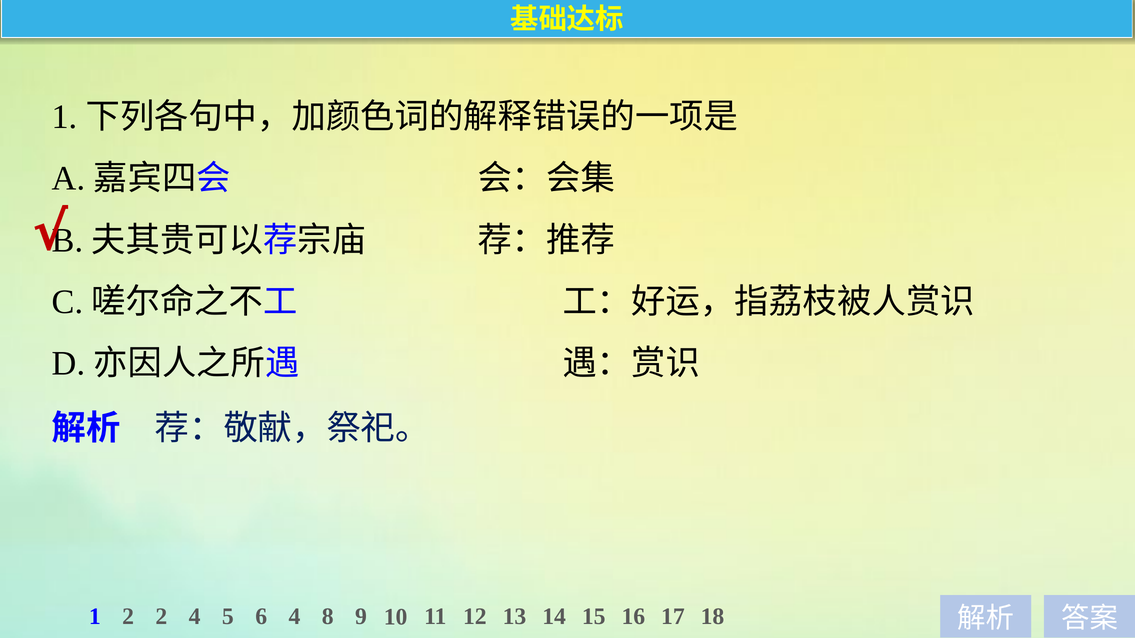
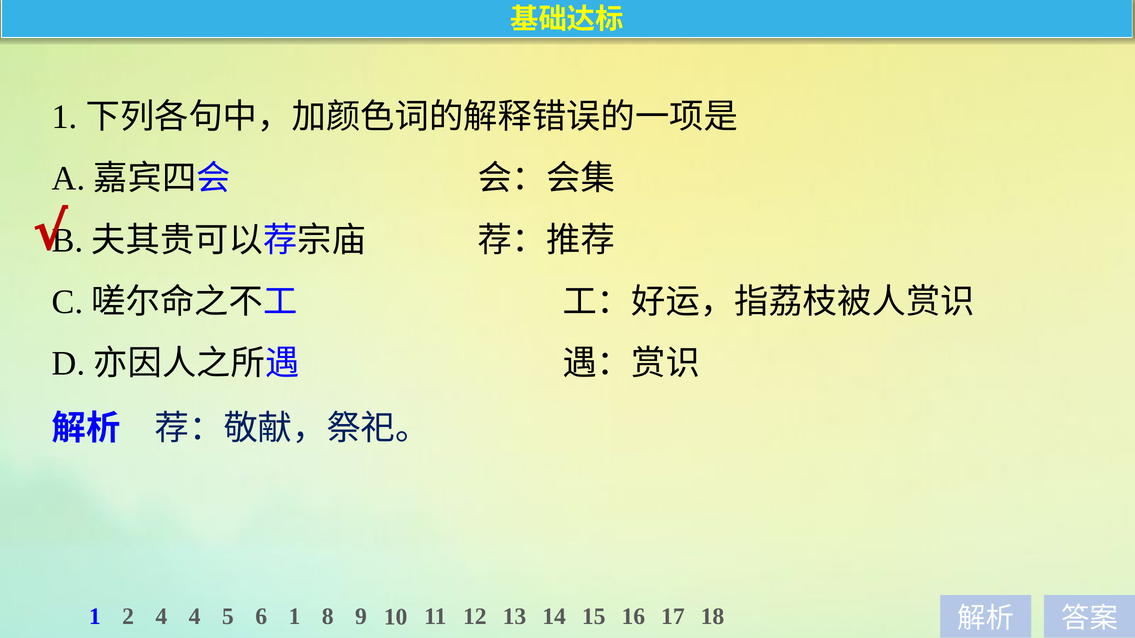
2 2: 2 -> 4
6 4: 4 -> 1
